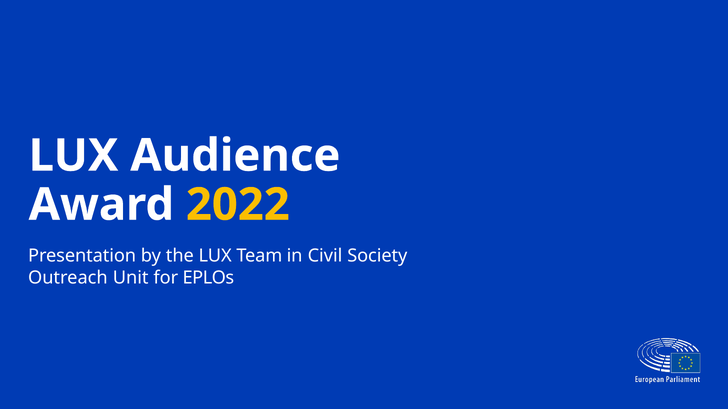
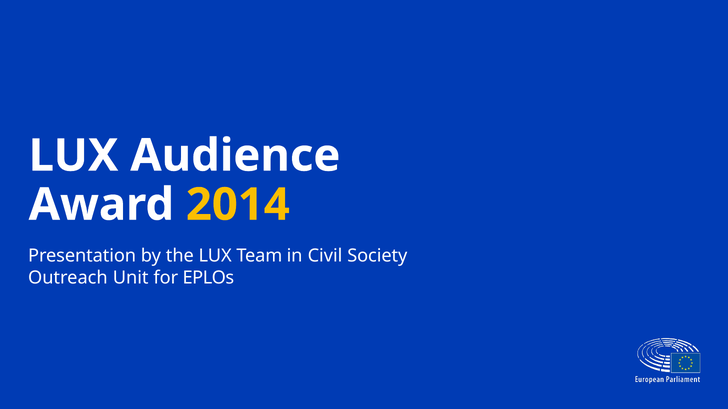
2022: 2022 -> 2014
